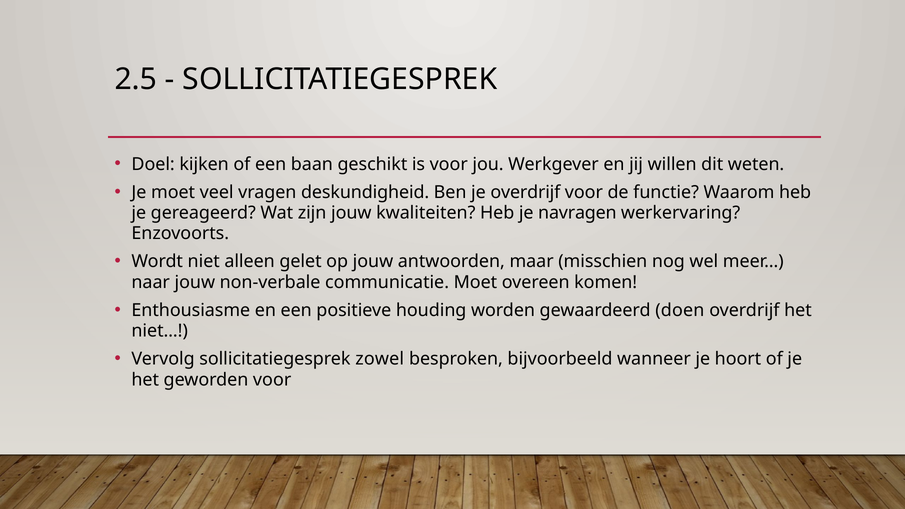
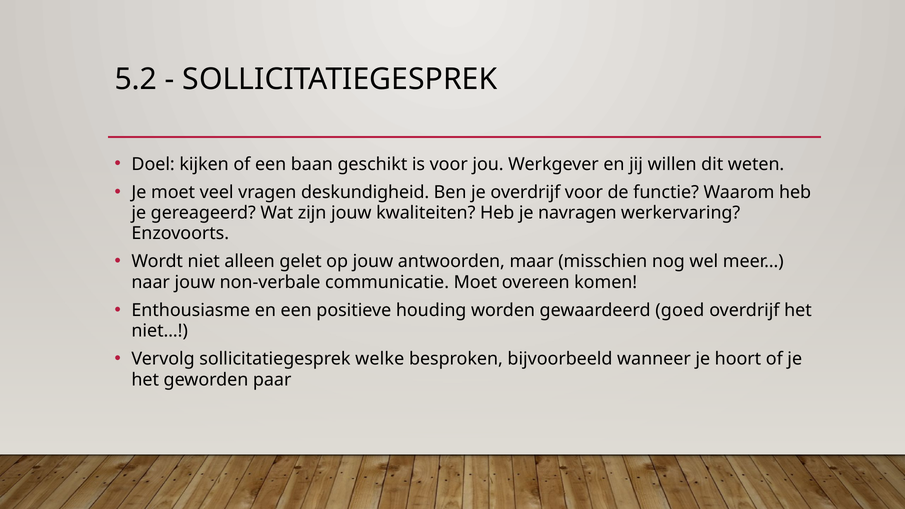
2.5: 2.5 -> 5.2
doen: doen -> goed
zowel: zowel -> welke
geworden voor: voor -> paar
